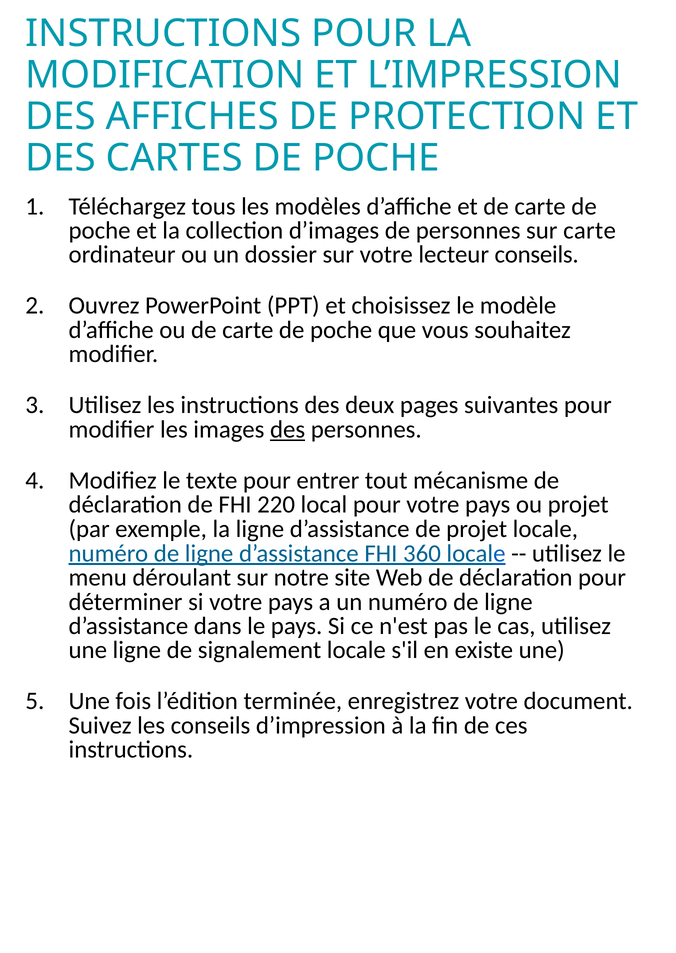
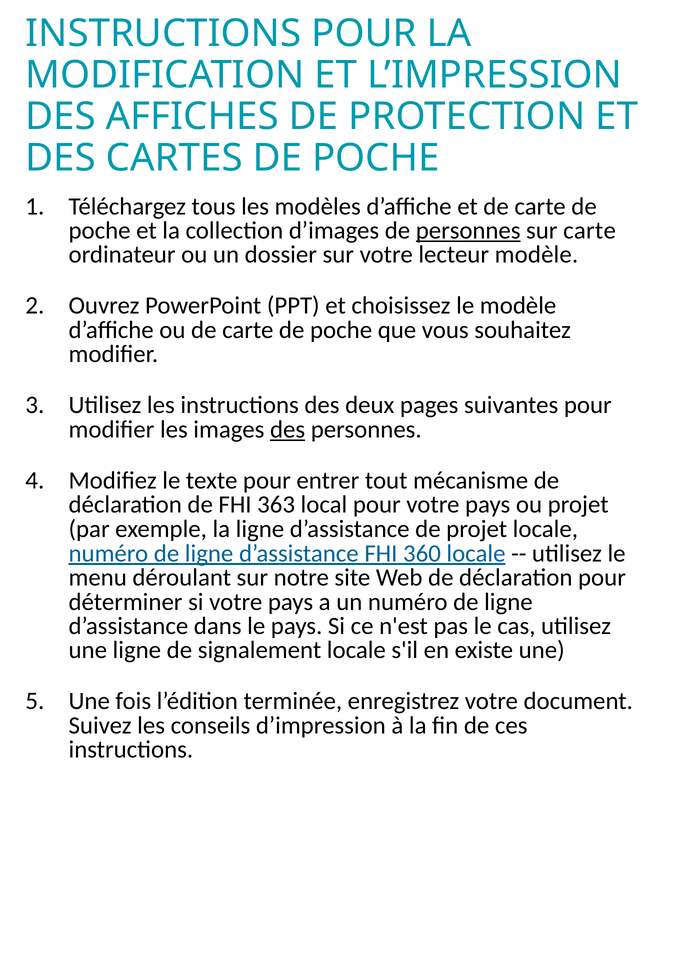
personnes at (468, 231) underline: none -> present
lecteur conseils: conseils -> modèle
220: 220 -> 363
